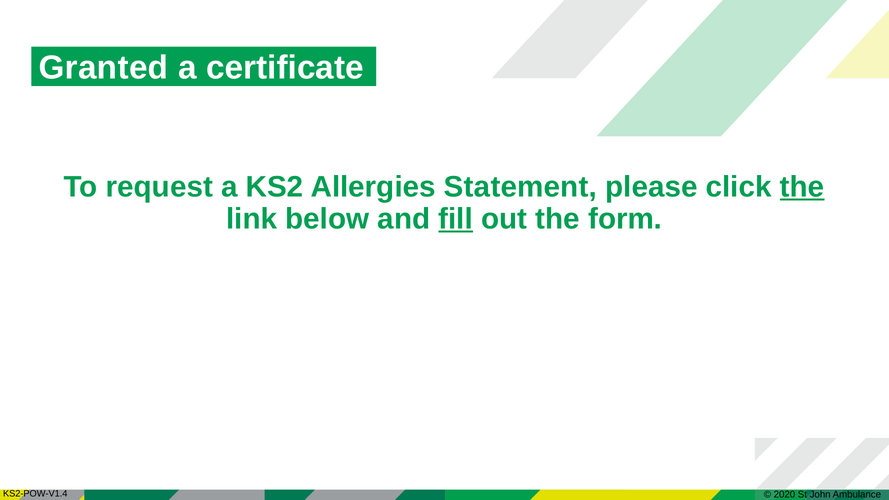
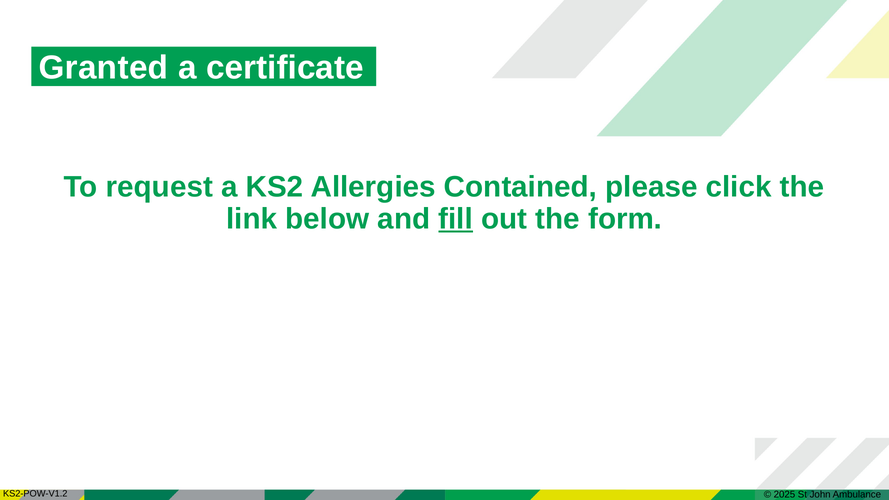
Statement: Statement -> Contained
the at (802, 187) underline: present -> none
KS2-POW-V1.4: KS2-POW-V1.4 -> KS2-POW-V1.2
2020: 2020 -> 2025
